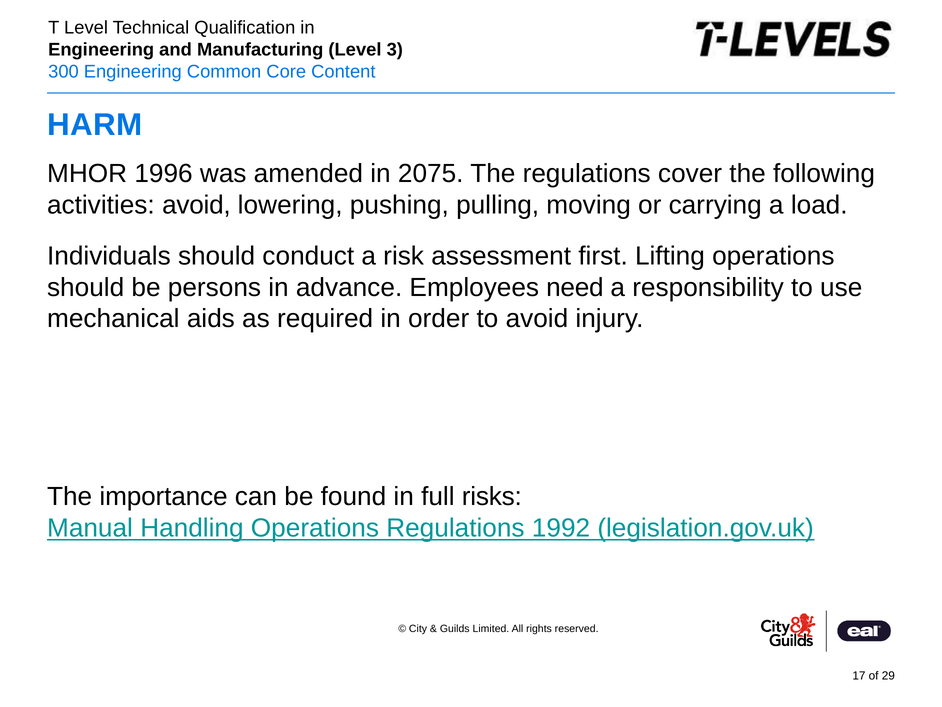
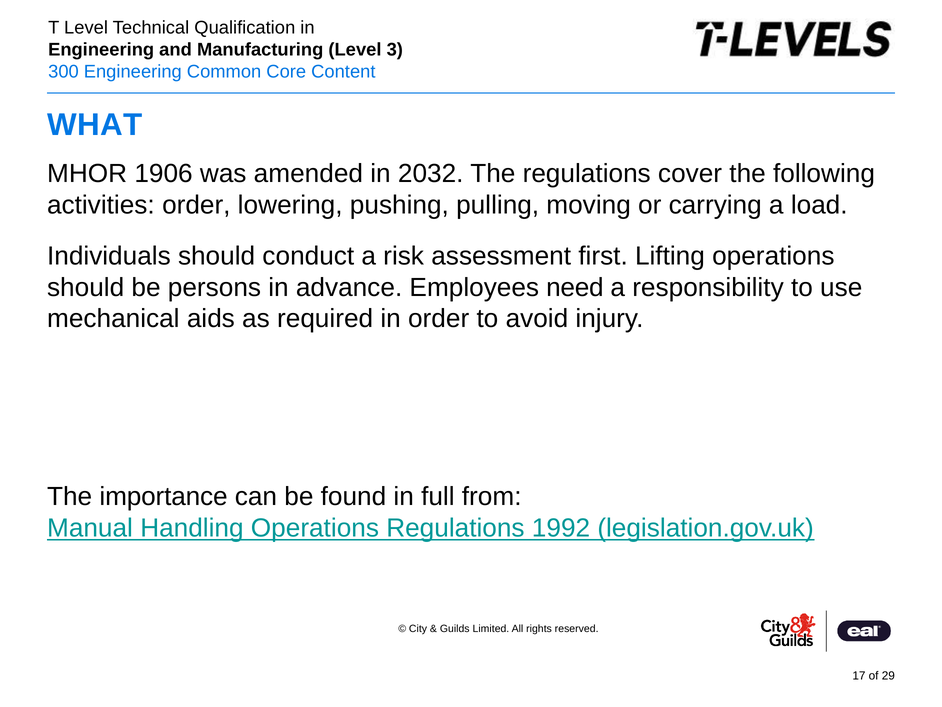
HARM: HARM -> WHAT
1996: 1996 -> 1906
2075: 2075 -> 2032
activities avoid: avoid -> order
risks: risks -> from
